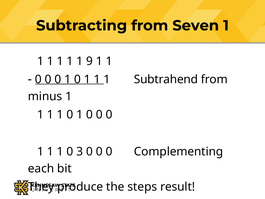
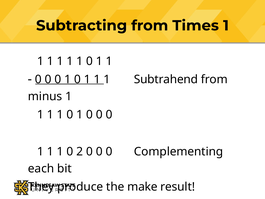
Seven: Seven -> Times
9 at (90, 61): 9 -> 0
3: 3 -> 2
steps: steps -> make
